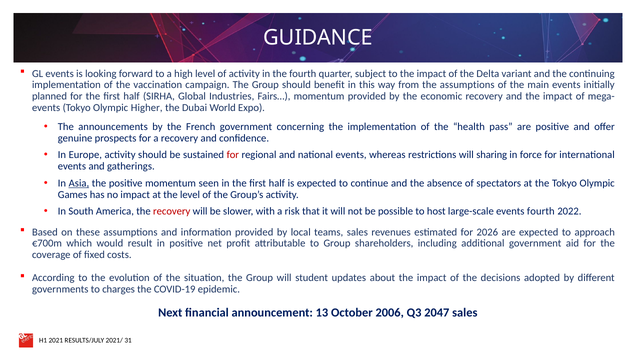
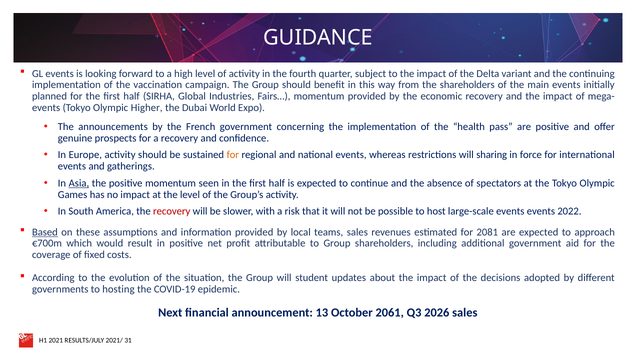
the assumptions: assumptions -> shareholders
for at (233, 155) colour: red -> orange
events fourth: fourth -> events
Based underline: none -> present
2026: 2026 -> 2081
charges: charges -> hosting
2006: 2006 -> 2061
2047: 2047 -> 2026
